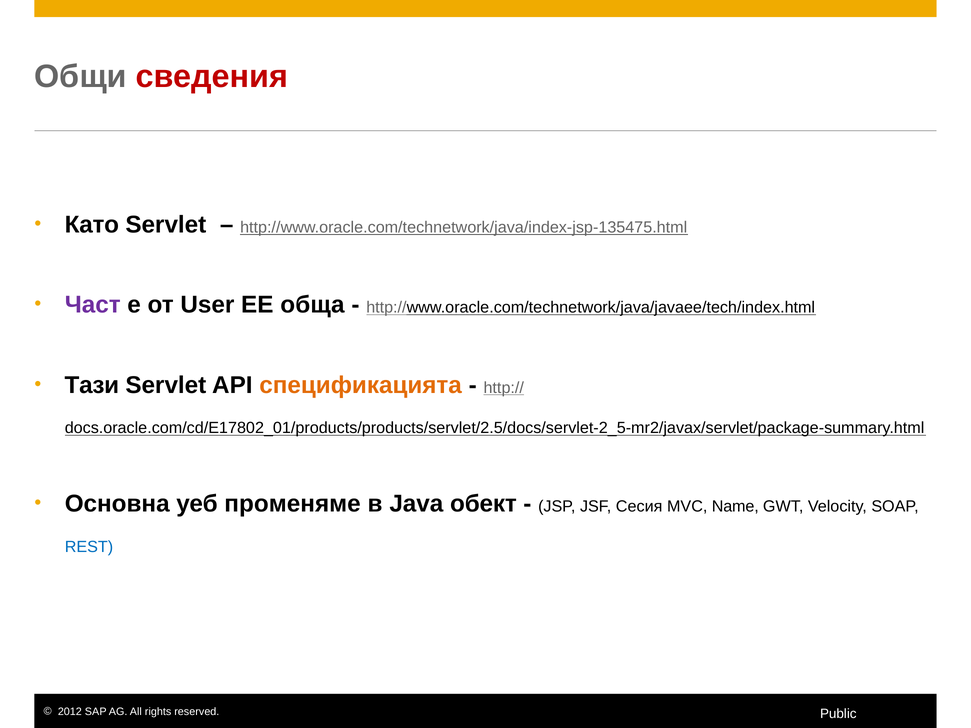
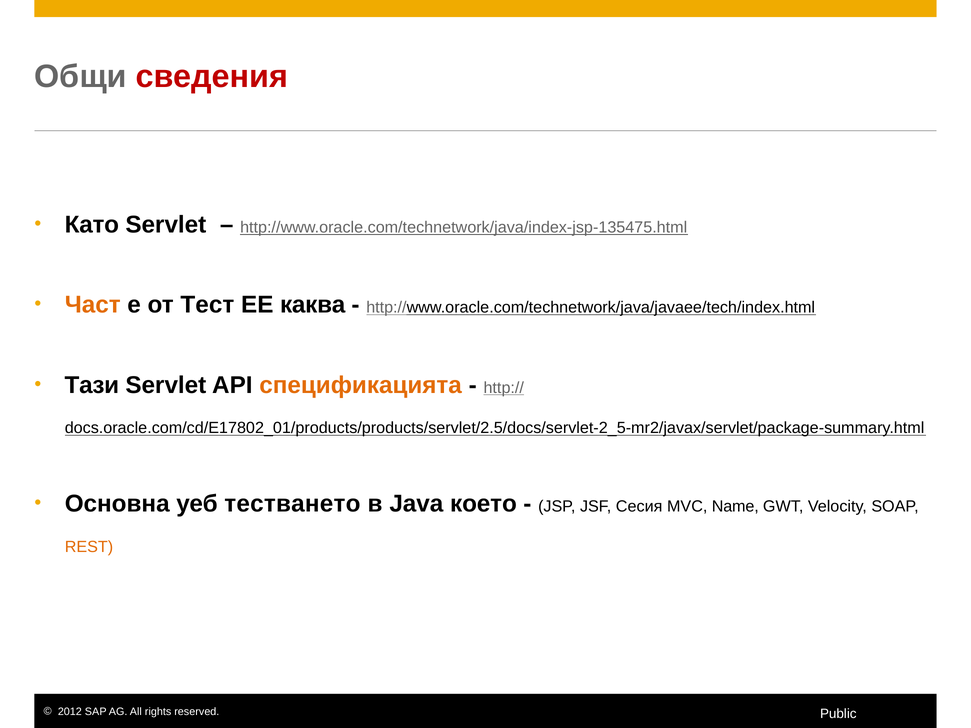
Част colour: purple -> orange
User: User -> Тест
обща: обща -> каква
променяме: променяме -> тестването
обект: обект -> което
REST colour: blue -> orange
